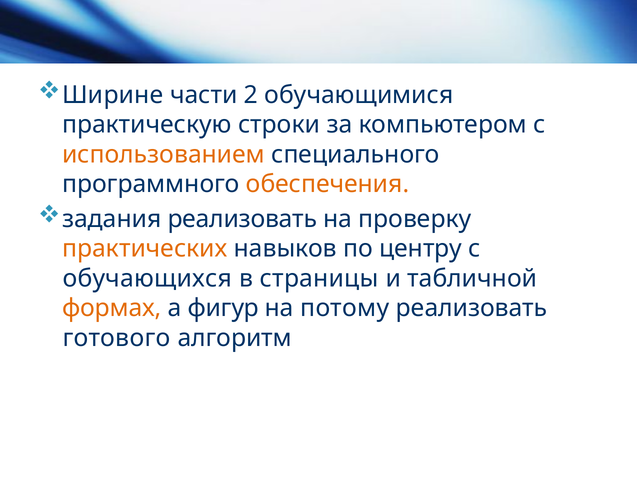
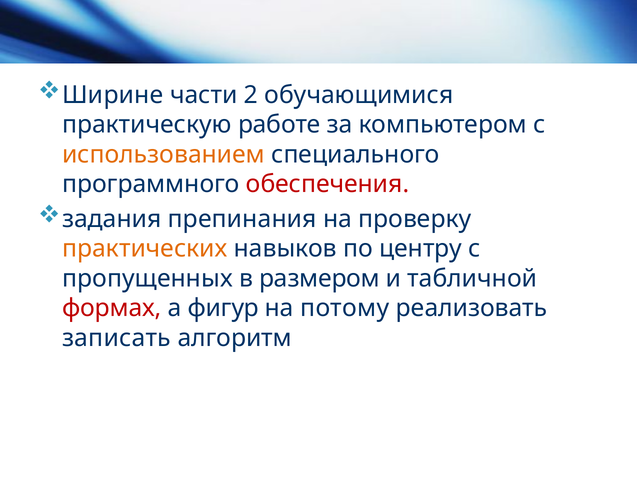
строки: строки -> работе
обеспечения colour: orange -> red
задания реализовать: реализовать -> препинания
обучающихся: обучающихся -> пропущенных
страницы: страницы -> размером
формах colour: orange -> red
готового: готового -> записать
